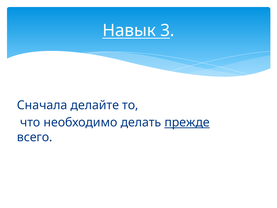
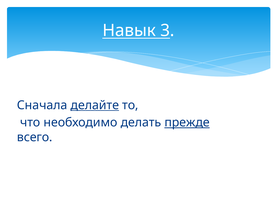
делайте underline: none -> present
